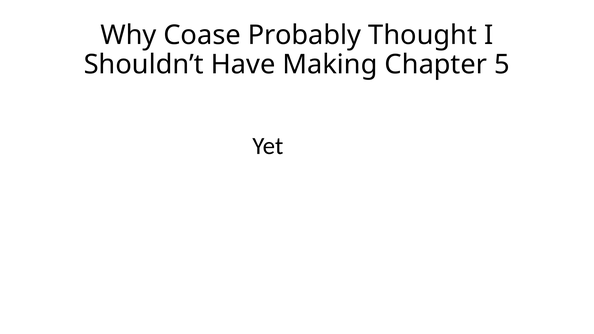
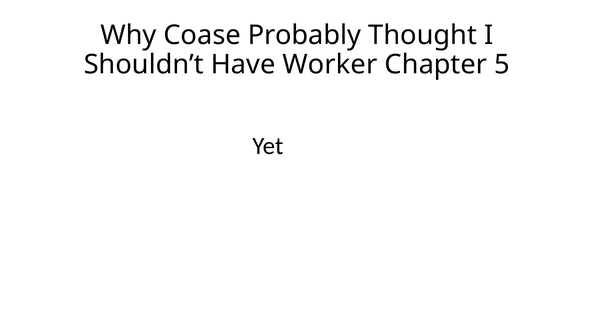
Making: Making -> Worker
